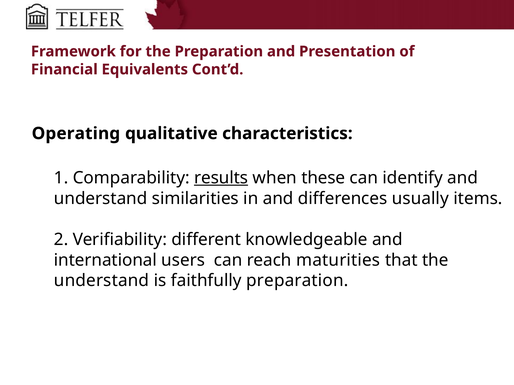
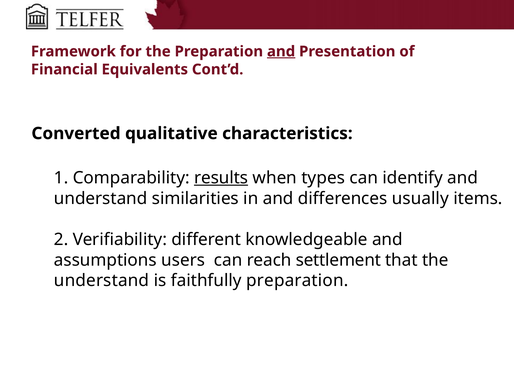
and at (281, 52) underline: none -> present
Operating: Operating -> Converted
these: these -> types
international: international -> assumptions
maturities: maturities -> settlement
